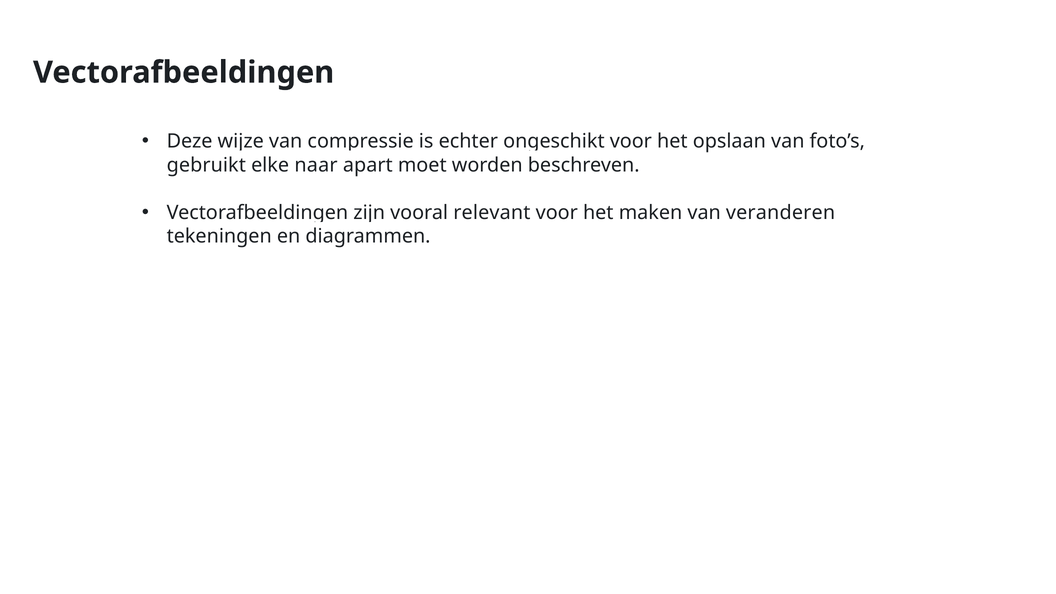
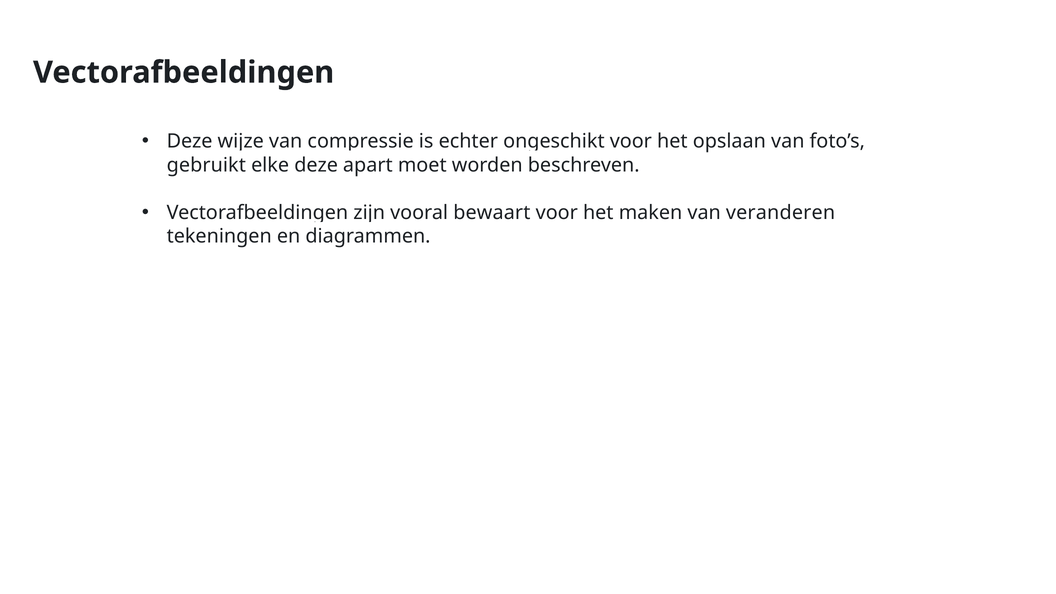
elke naar: naar -> deze
relevant: relevant -> bewaart
